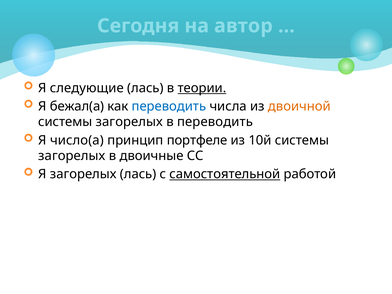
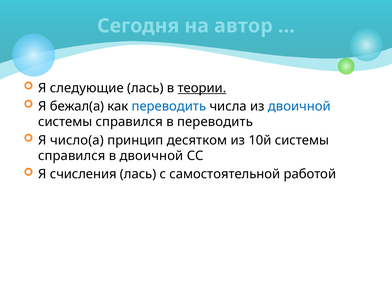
двоичной at (299, 106) colour: orange -> blue
загорелых at (129, 122): загорелых -> справился
портфеле: портфеле -> десятком
загорелых at (72, 156): загорелых -> справился
в двоичные: двоичные -> двоичной
Я загорелых: загорелых -> счисления
самостоятельной underline: present -> none
